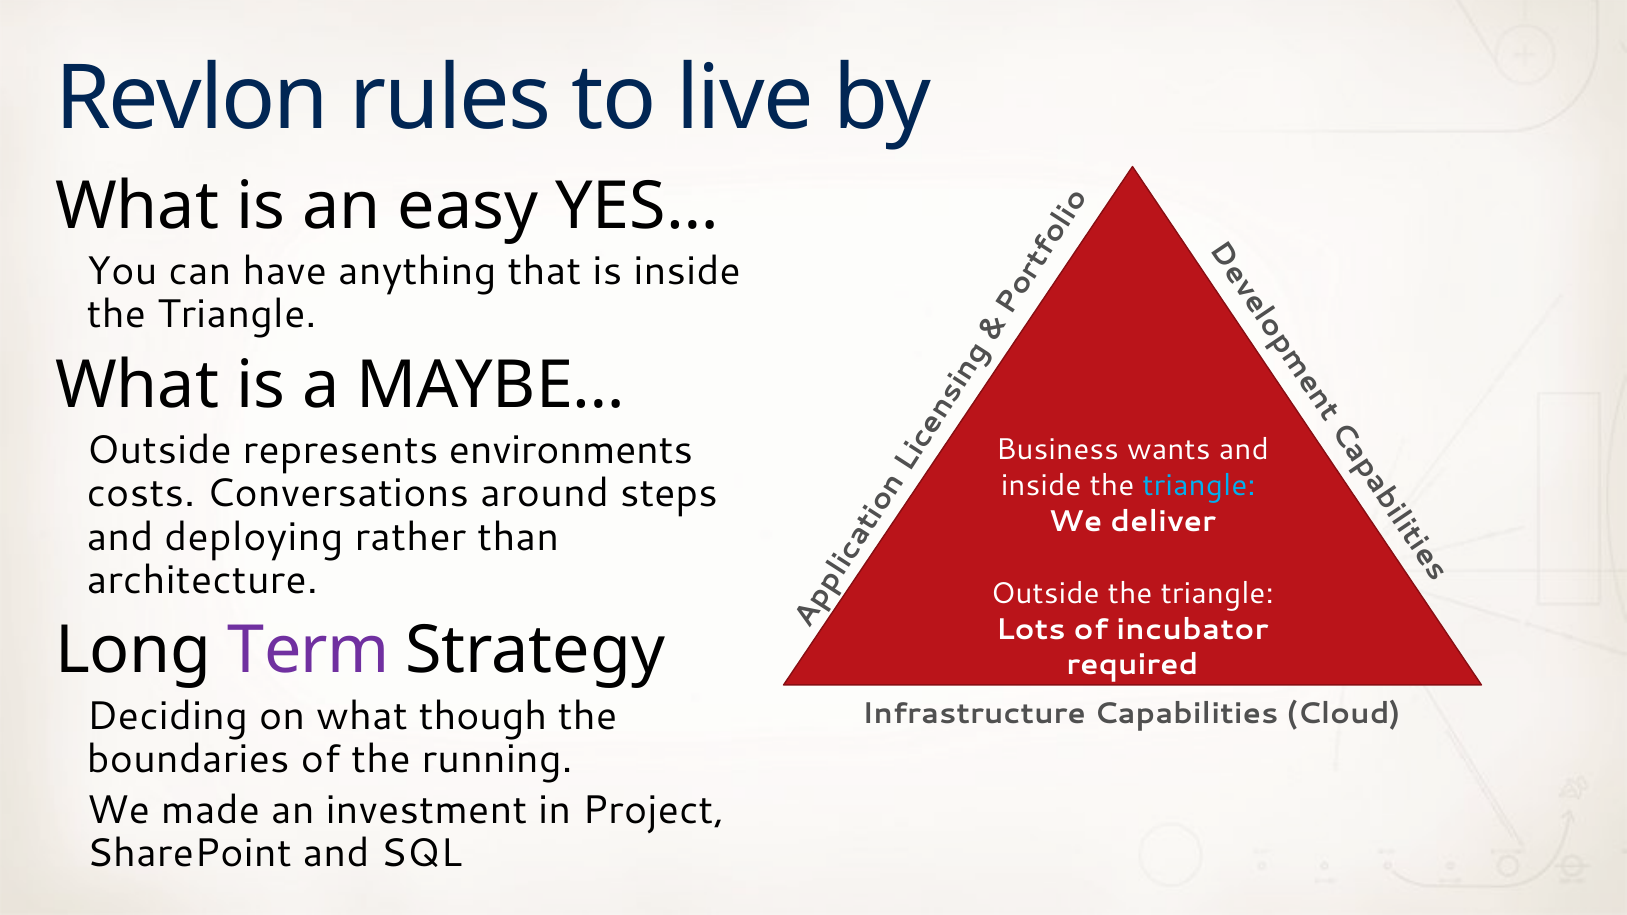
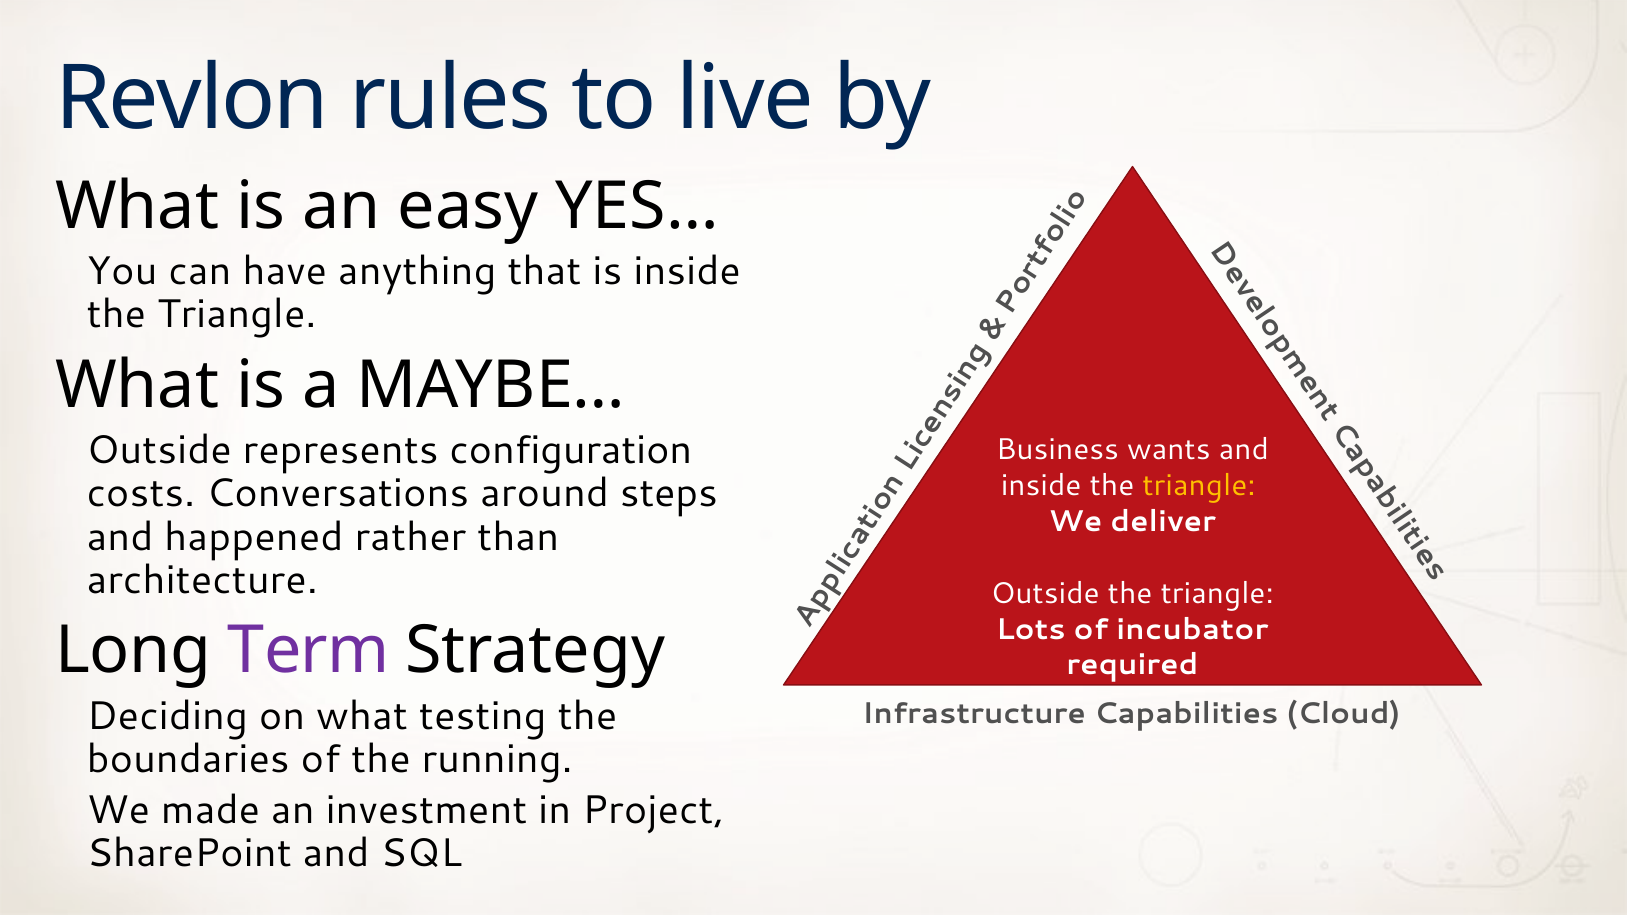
environments: environments -> configuration
triangle at (1199, 486) colour: light blue -> yellow
deploying: deploying -> happened
though: though -> testing
